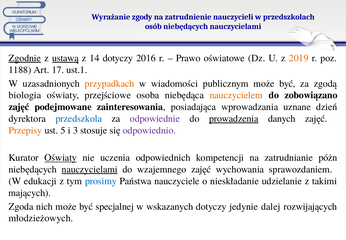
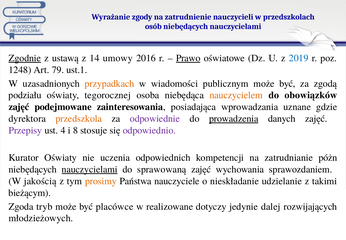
ustawą underline: present -> none
14 dotyczy: dotyczy -> umowy
Prawo underline: none -> present
2019 colour: orange -> blue
1188: 1188 -> 1248
17: 17 -> 79
biologia: biologia -> podziału
przejściowe: przejściowe -> tegorocznej
zobowiązano: zobowiązano -> obowiązków
dzień: dzień -> gdzie
przedszkola colour: blue -> orange
Przepisy colour: orange -> purple
5: 5 -> 4
3: 3 -> 8
Oświaty at (61, 157) underline: present -> none
wzajemnego: wzajemnego -> sprawowaną
edukacji: edukacji -> jakością
prosimy colour: blue -> orange
mających: mających -> bieżącym
nich: nich -> tryb
specjalnej: specjalnej -> placówce
wskazanych: wskazanych -> realizowane
